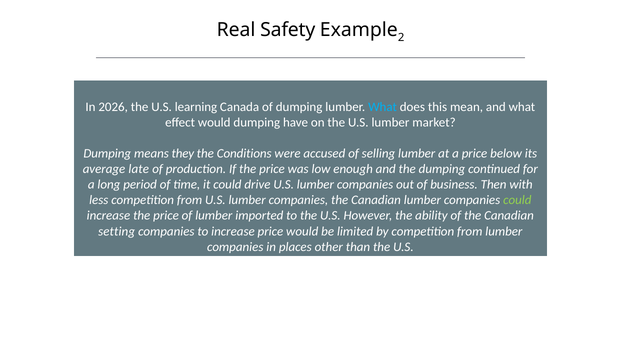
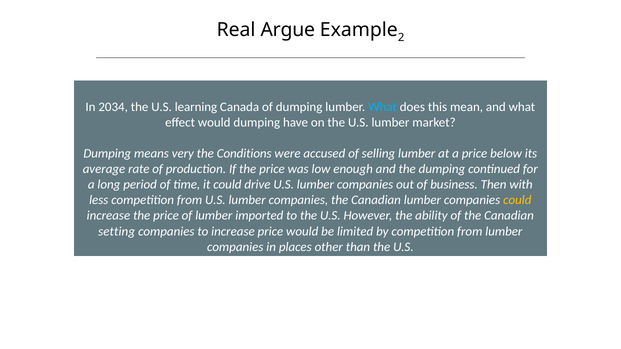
Safety: Safety -> Argue
2026: 2026 -> 2034
they: they -> very
late: late -> rate
could at (517, 200) colour: light green -> yellow
